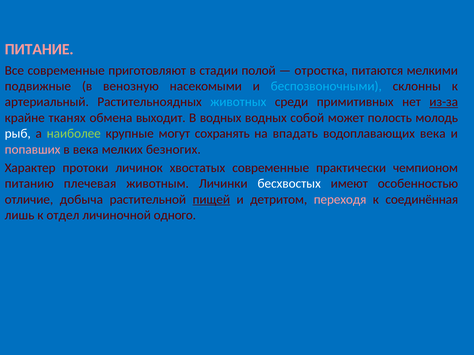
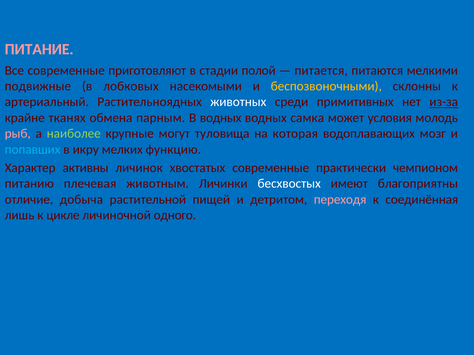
отростка: отростка -> питается
венозную: венозную -> лобковых
беспозвоночными colour: light blue -> yellow
животных colour: light blue -> white
выходит: выходит -> парным
собой: собой -> самка
полость: полость -> условия
рыб colour: white -> pink
сохранять: сохранять -> туловища
впадать: впадать -> которая
водоплавающих века: века -> мозг
попавших colour: pink -> light blue
в века: века -> икру
безногих: безногих -> функцию
протоки: протоки -> активны
особенностью: особенностью -> благоприятны
пищей underline: present -> none
отдел: отдел -> цикле
